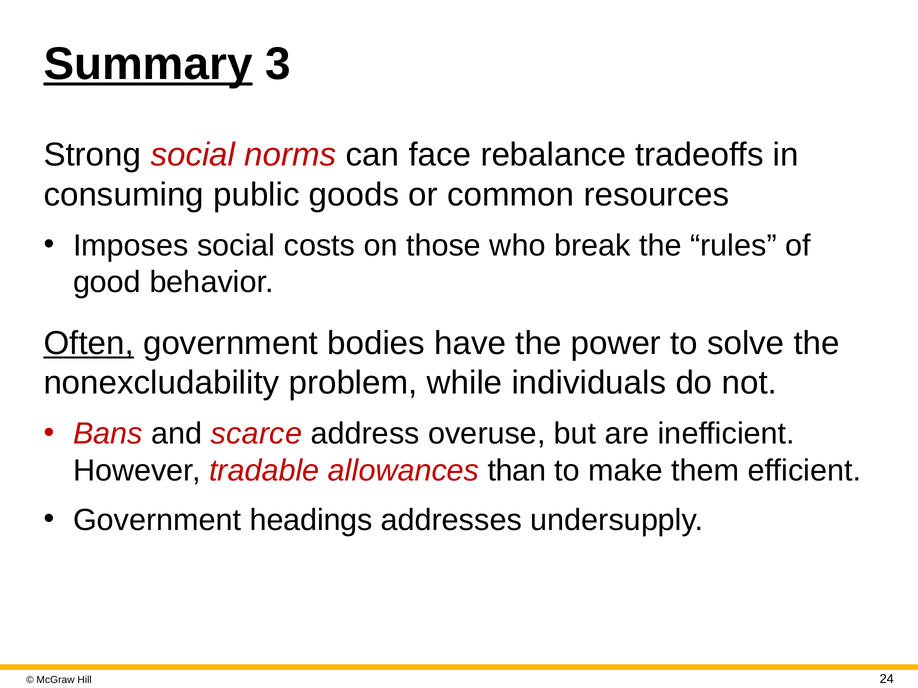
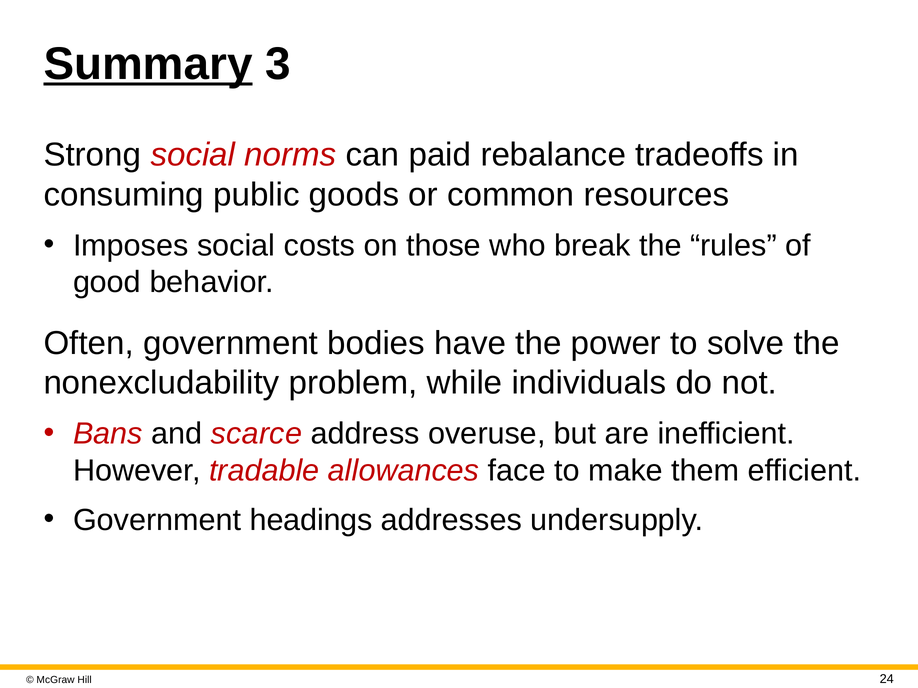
face: face -> paid
Often underline: present -> none
than: than -> face
